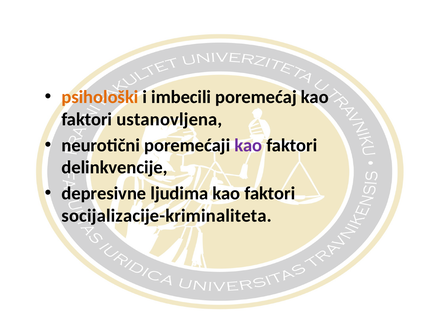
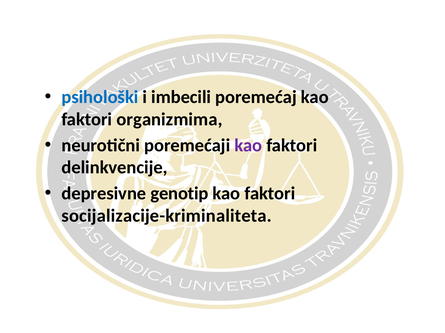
psihološki colour: orange -> blue
ustanovljena: ustanovljena -> organizmima
ljudima: ljudima -> genotip
